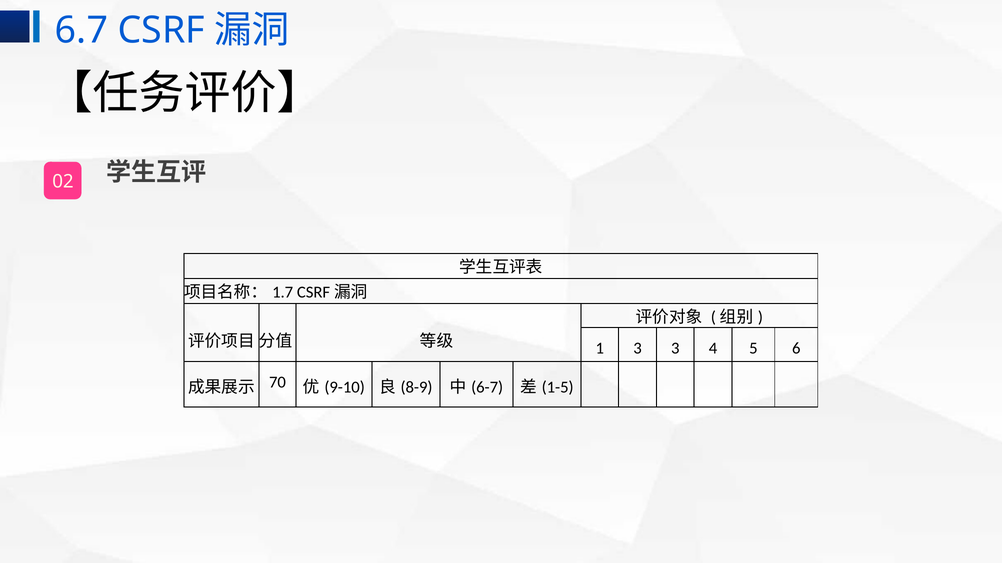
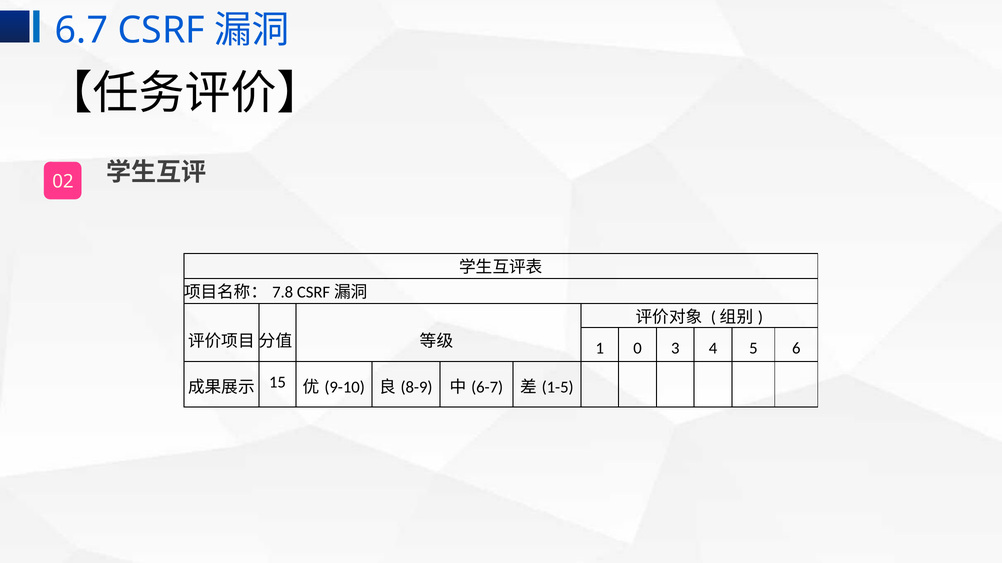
1.7: 1.7 -> 7.8
1 3: 3 -> 0
70: 70 -> 15
